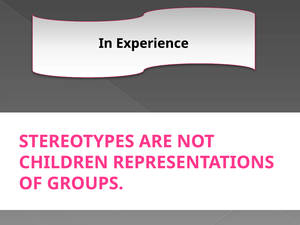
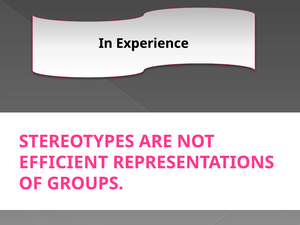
CHILDREN: CHILDREN -> EFFICIENT
